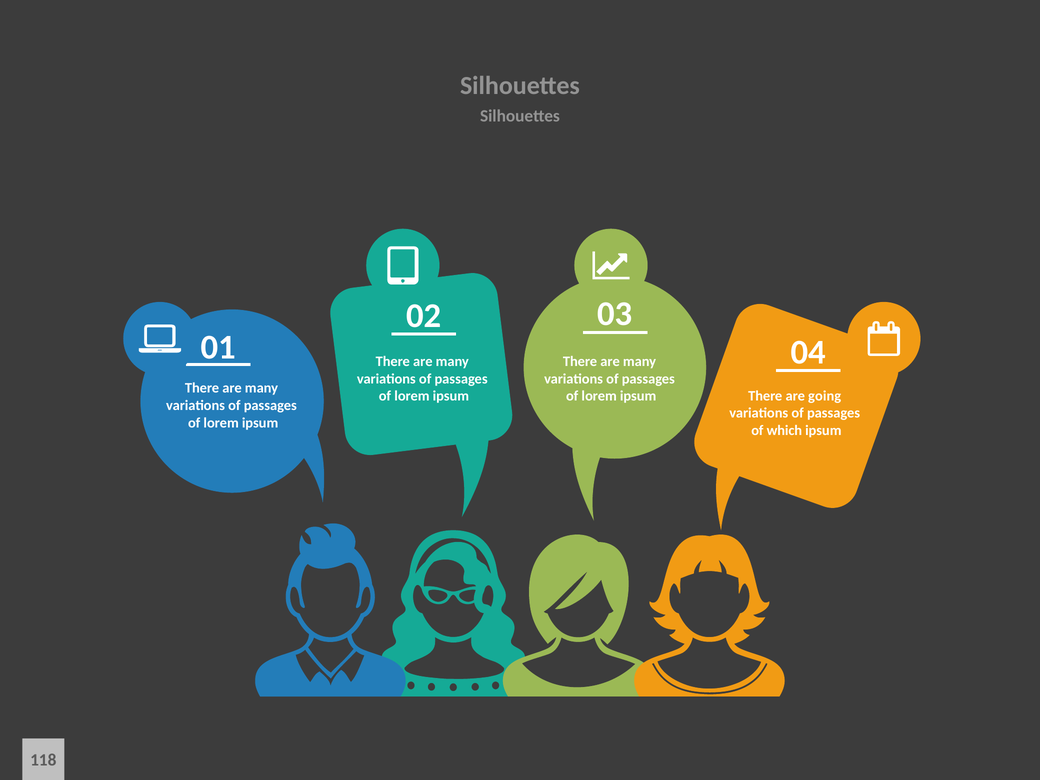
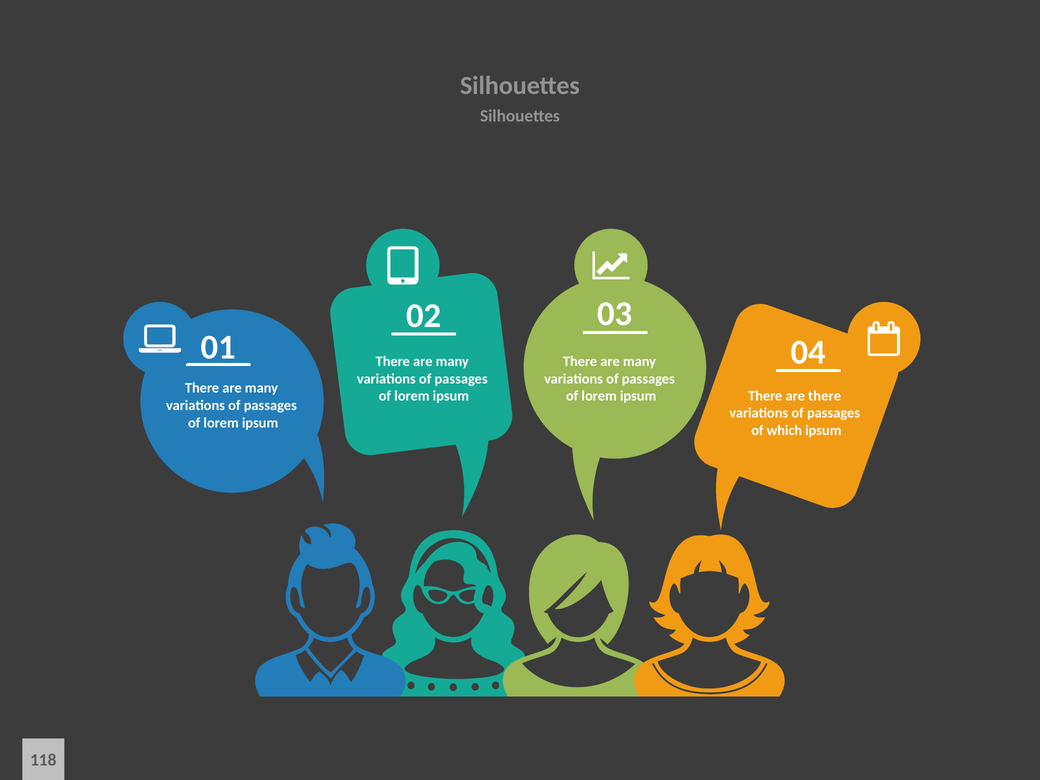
are going: going -> there
